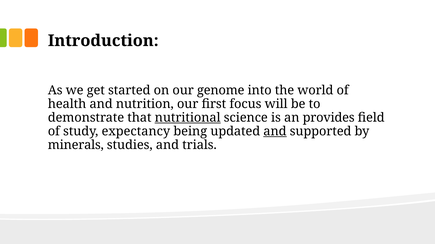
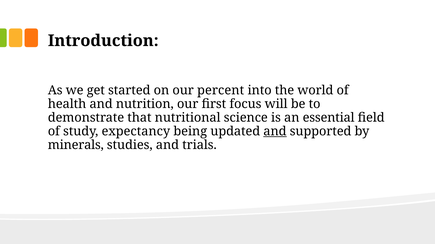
genome: genome -> percent
nutritional underline: present -> none
provides: provides -> essential
